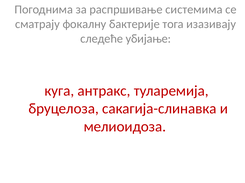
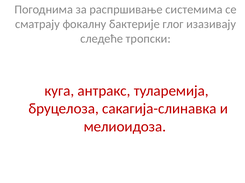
тога: тога -> глог
убијање: убијање -> тропски
